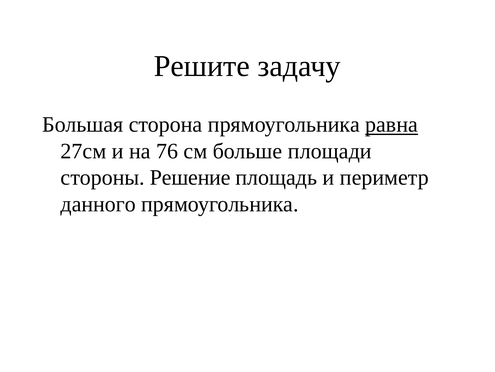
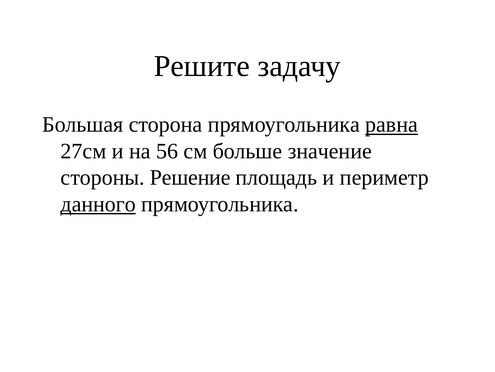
76: 76 -> 56
площади: площади -> значение
данного underline: none -> present
